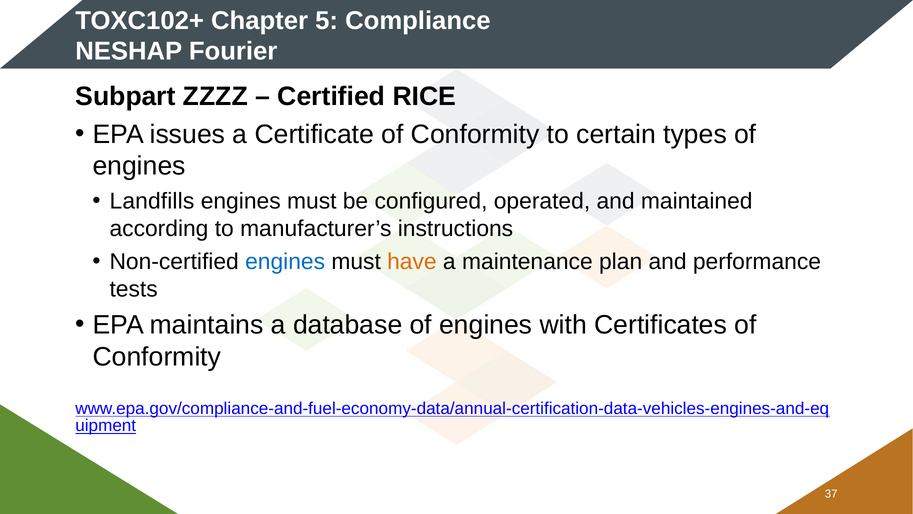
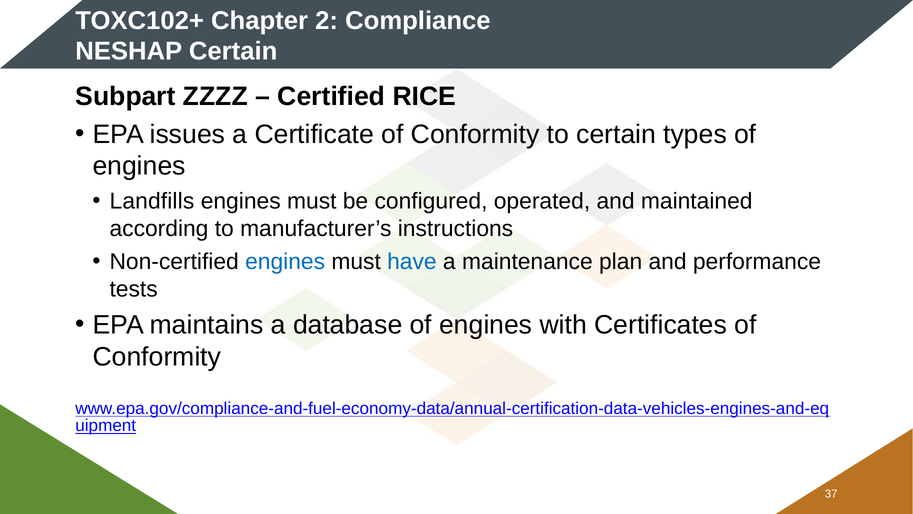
5: 5 -> 2
NESHAP Fourier: Fourier -> Certain
have colour: orange -> blue
